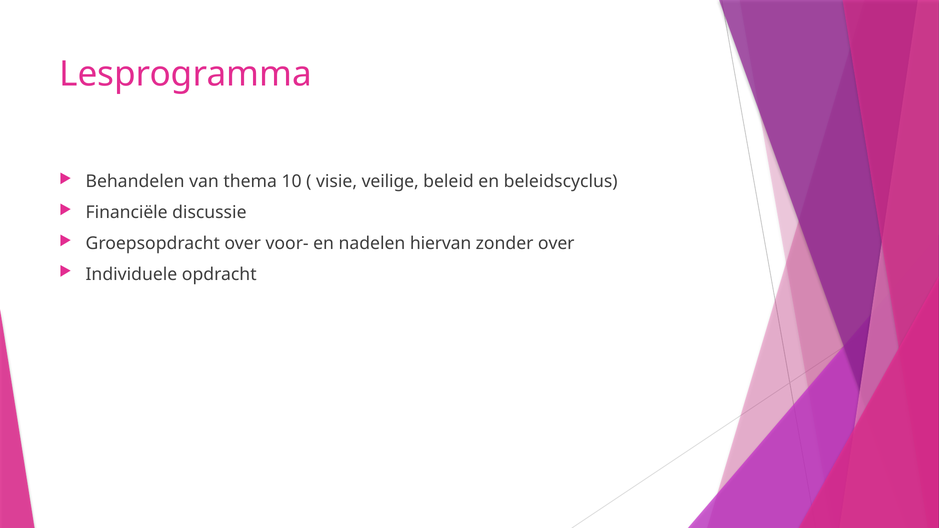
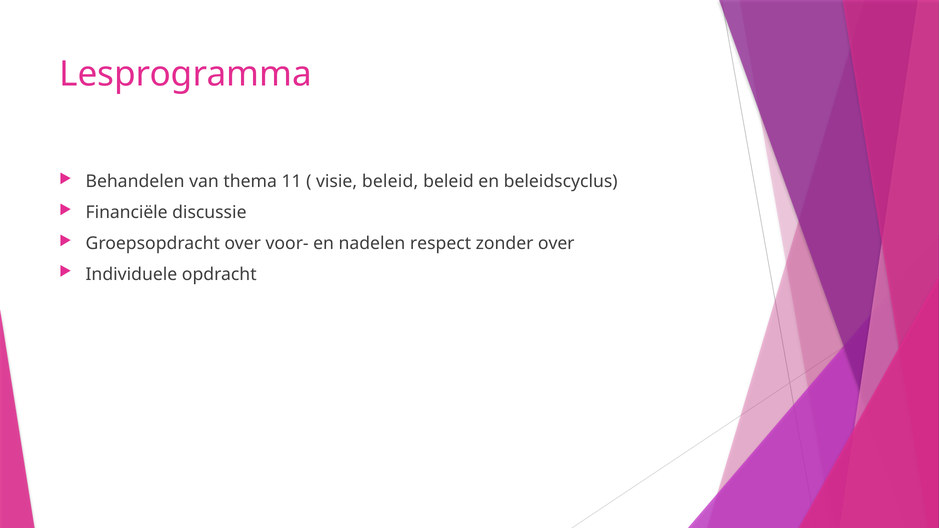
10: 10 -> 11
visie veilige: veilige -> beleid
hiervan: hiervan -> respect
